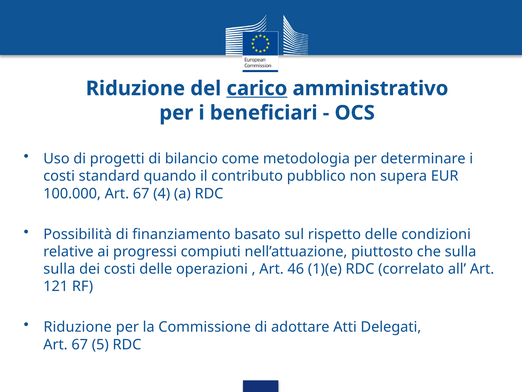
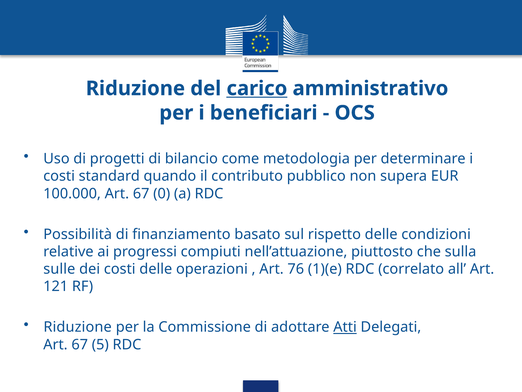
4: 4 -> 0
sulla at (59, 269): sulla -> sulle
46: 46 -> 76
Atti underline: none -> present
